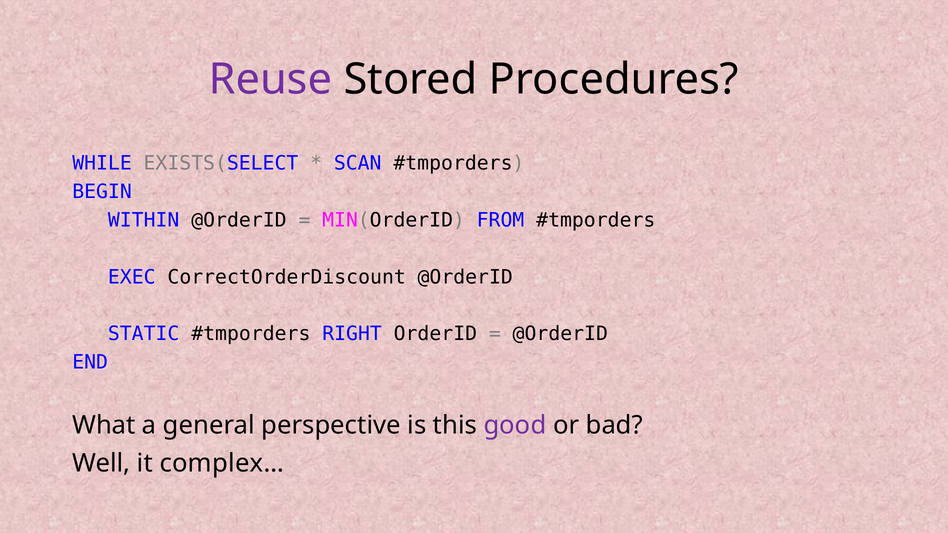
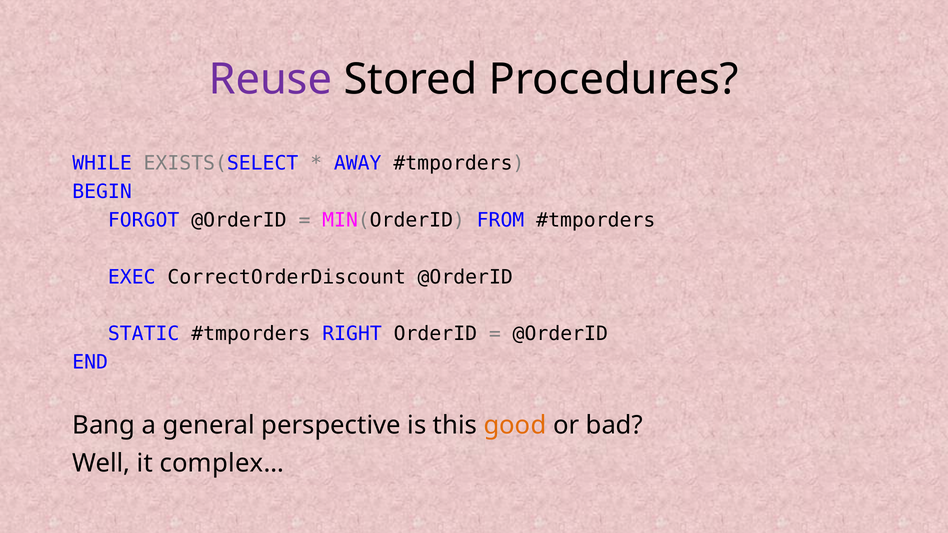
SCAN: SCAN -> AWAY
WITHIN: WITHIN -> FORGOT
What: What -> Bang
good colour: purple -> orange
